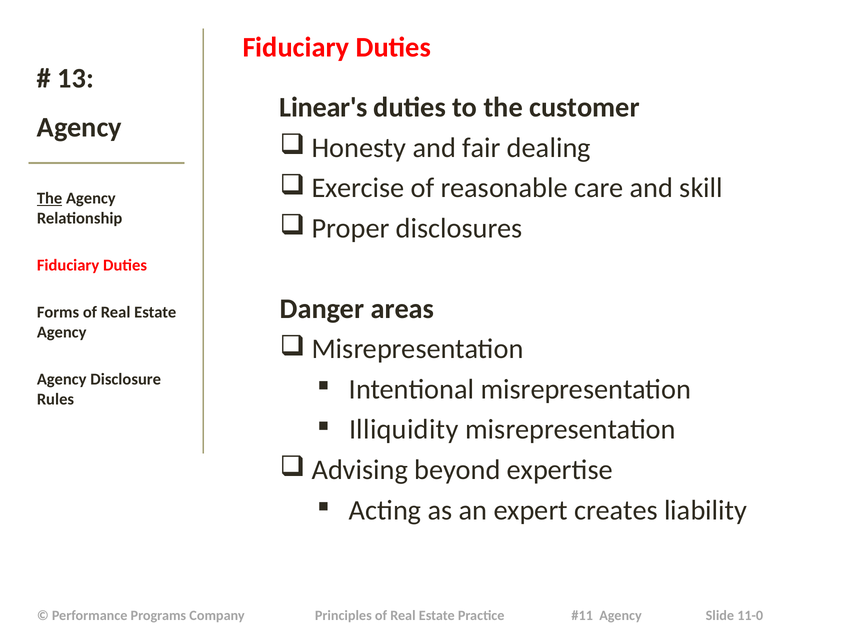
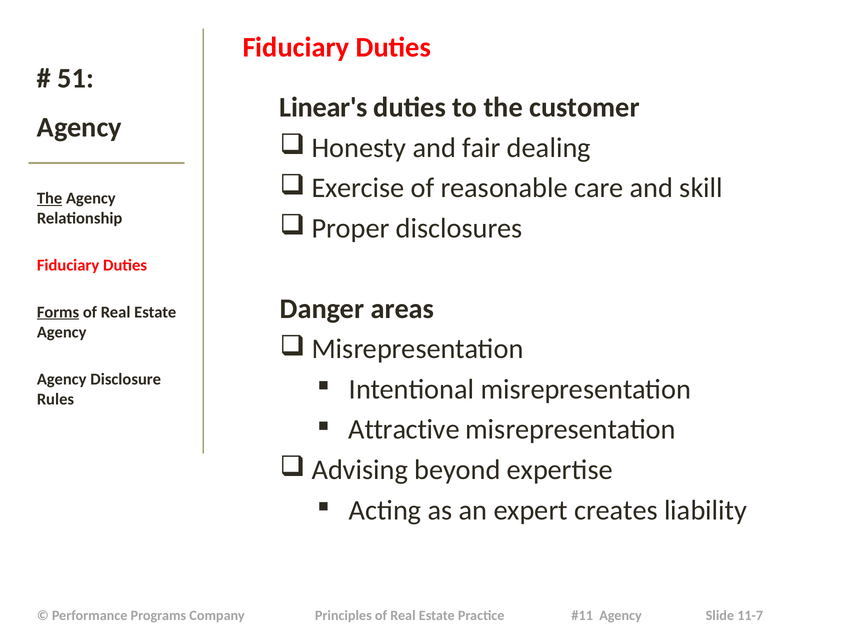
13: 13 -> 51
Forms underline: none -> present
Illiquidity: Illiquidity -> Attractive
11-0: 11-0 -> 11-7
